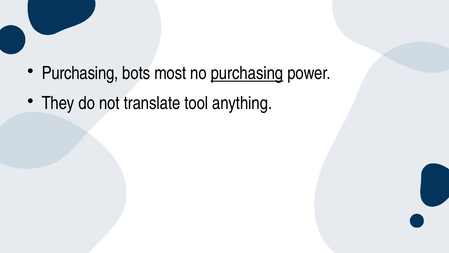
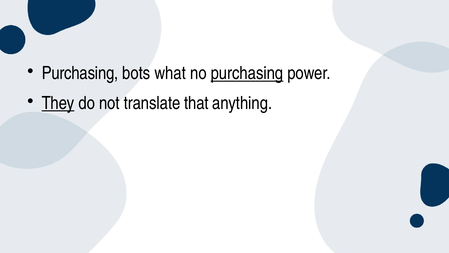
most: most -> what
They underline: none -> present
tool: tool -> that
